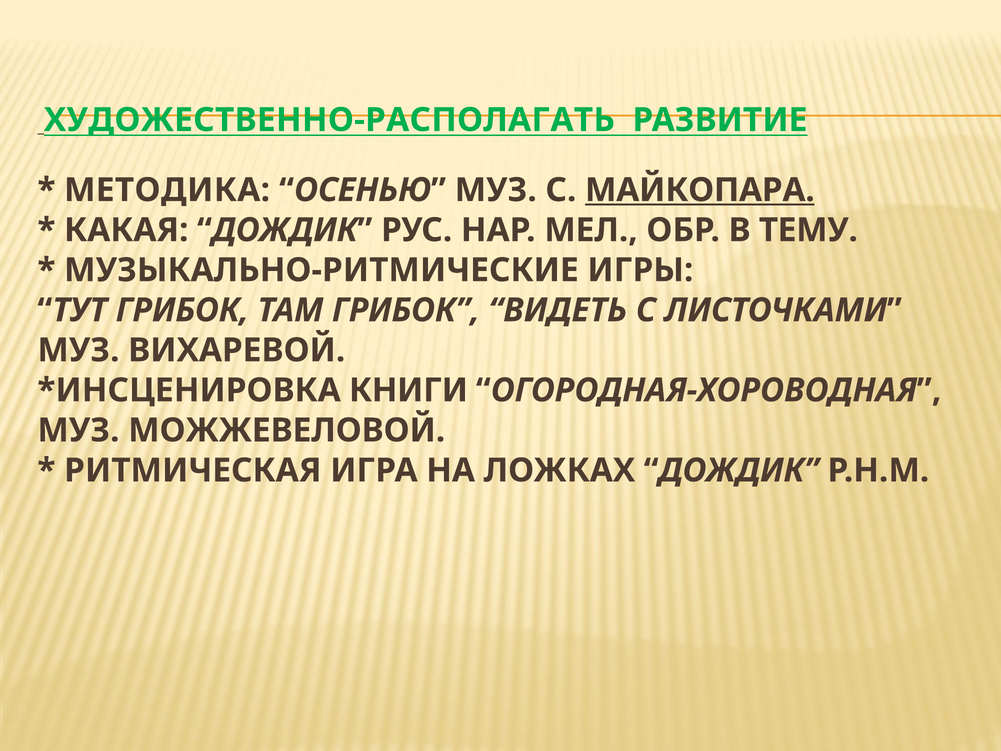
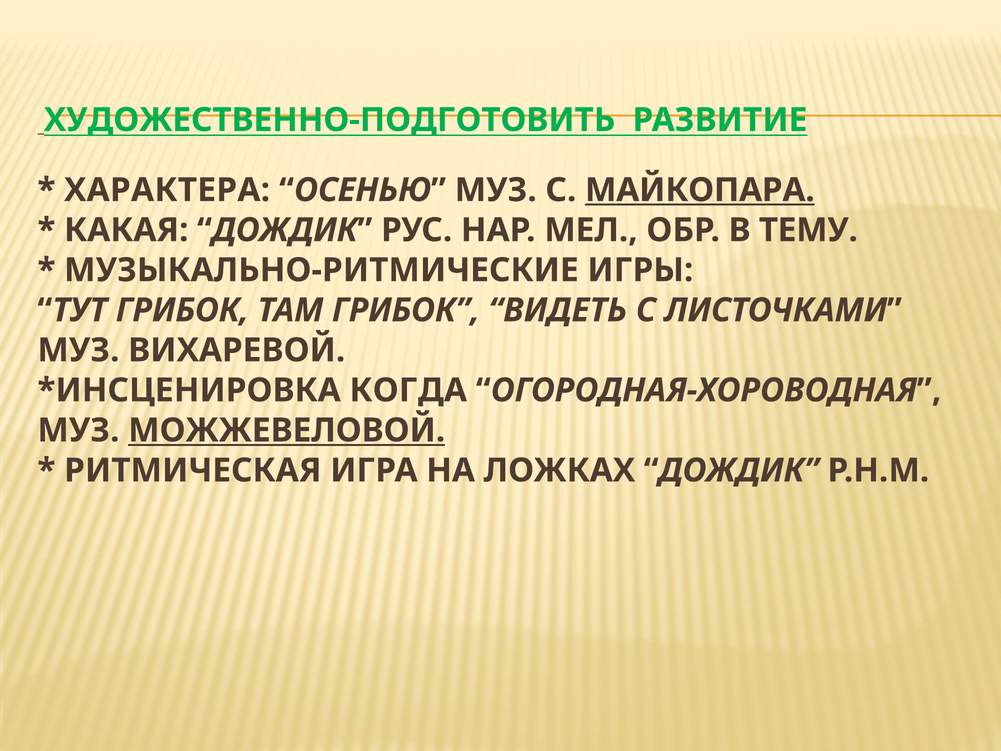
ХУДОЖЕСТВЕННО-РАСПОЛАГАТЬ: ХУДОЖЕСТВЕННО-РАСПОЛАГАТЬ -> ХУДОЖЕСТВЕННО-ПОДГОТОВИТЬ
МЕТОДИКА: МЕТОДИКА -> ХАРАКТЕРА
КНИГИ: КНИГИ -> КОГДА
МОЖЖЕВЕЛОВОЙ underline: none -> present
